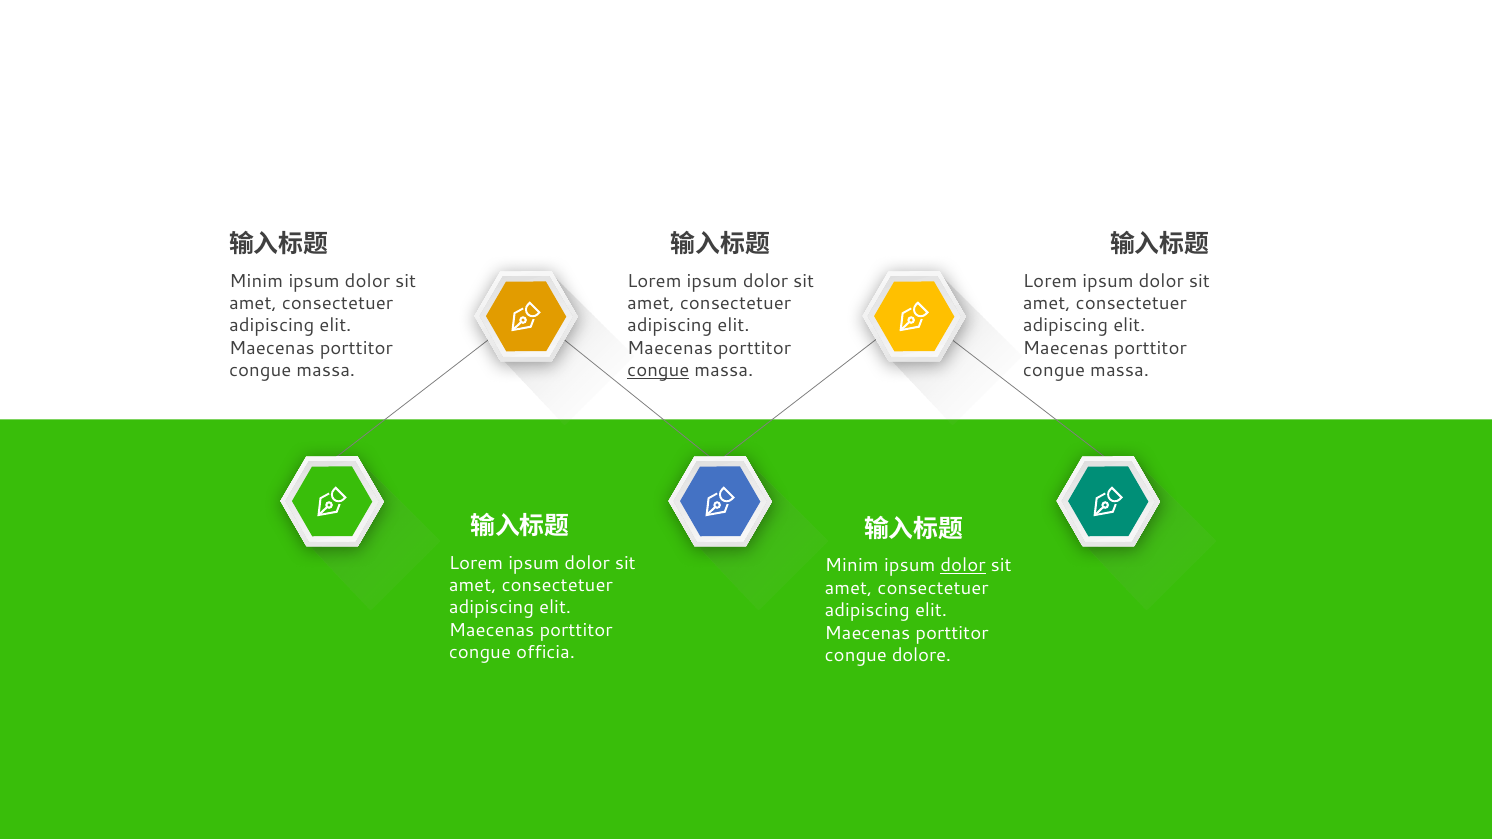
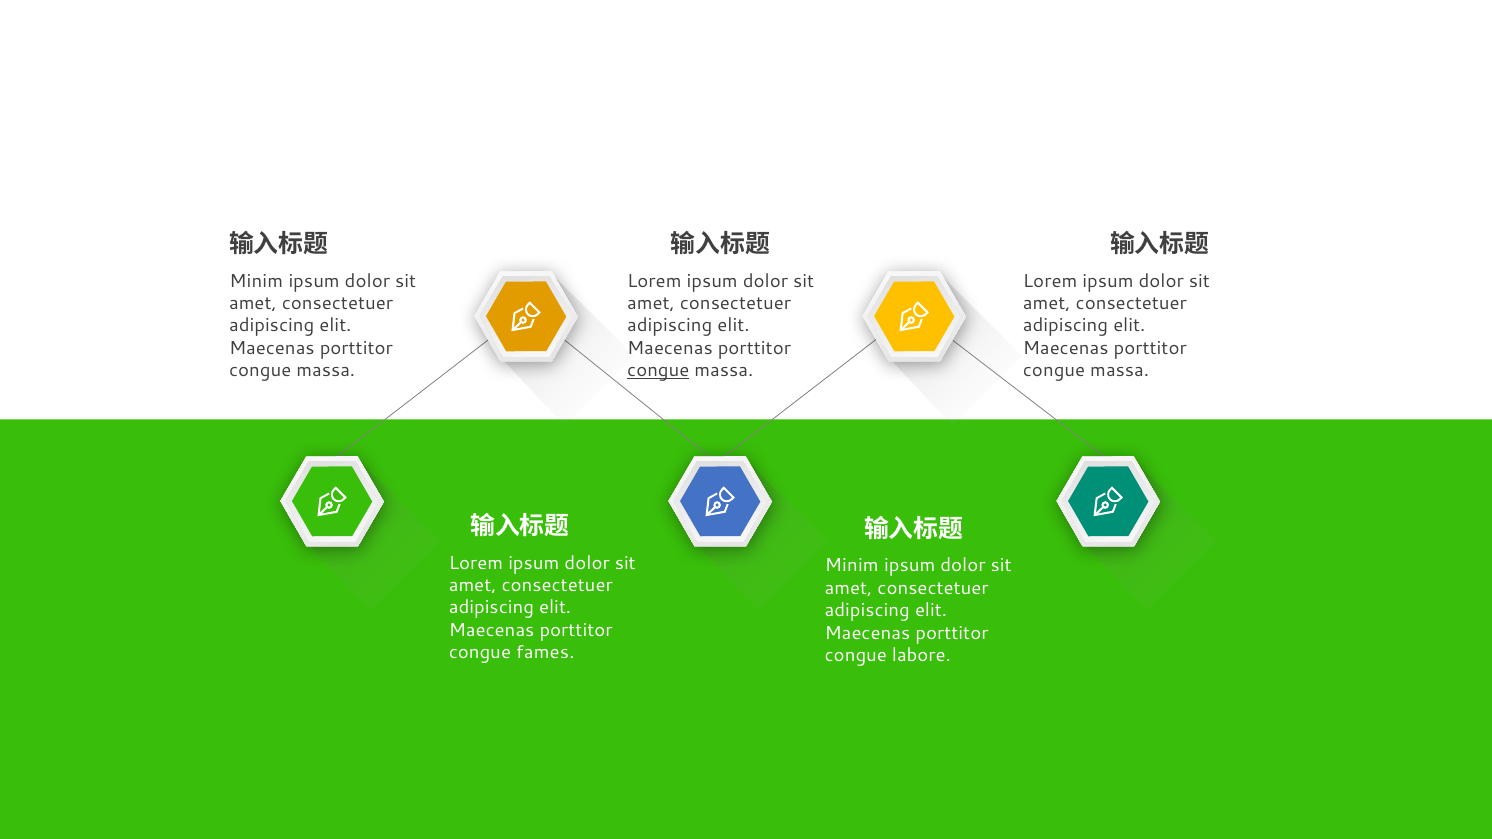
dolor at (963, 566) underline: present -> none
officia: officia -> fames
dolore: dolore -> labore
